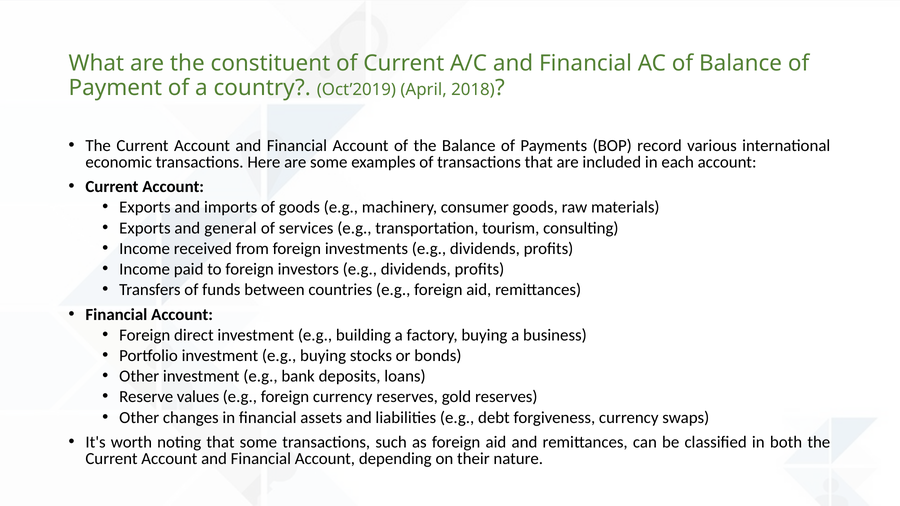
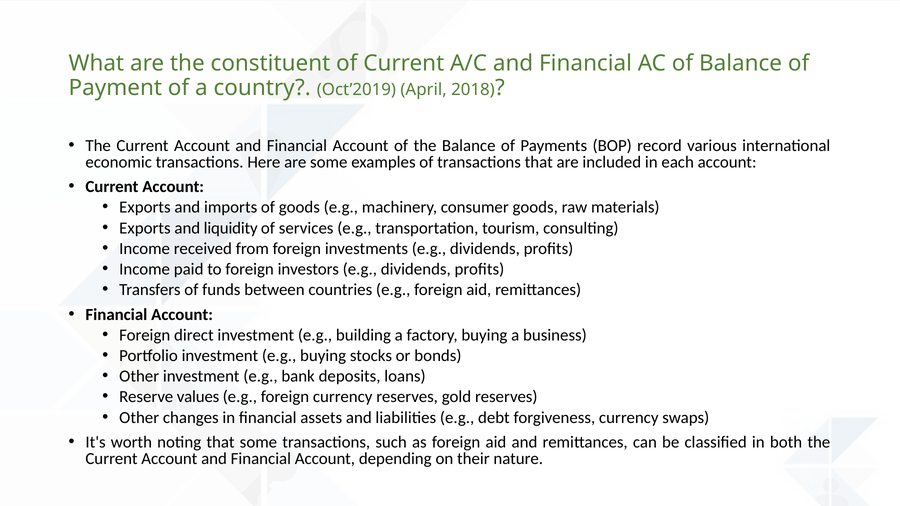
general: general -> liquidity
